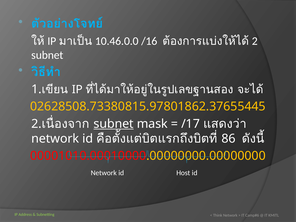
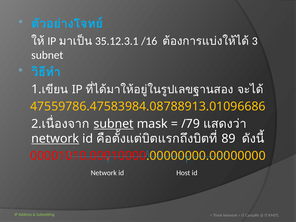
10.46.0.0: 10.46.0.0 -> 35.12.3.1
2: 2 -> 3
02628508.73380815.97801862.37655445: 02628508.73380815.97801862.37655445 -> 47559786.47583984.08788913.01096686
/17: /17 -> /79
network at (55, 139) underline: none -> present
86: 86 -> 89
